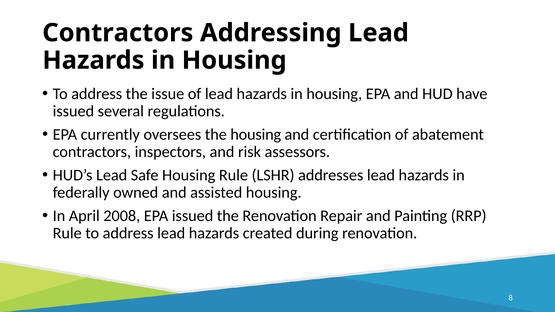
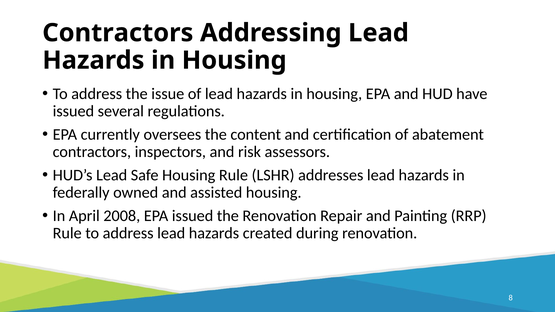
the housing: housing -> content
